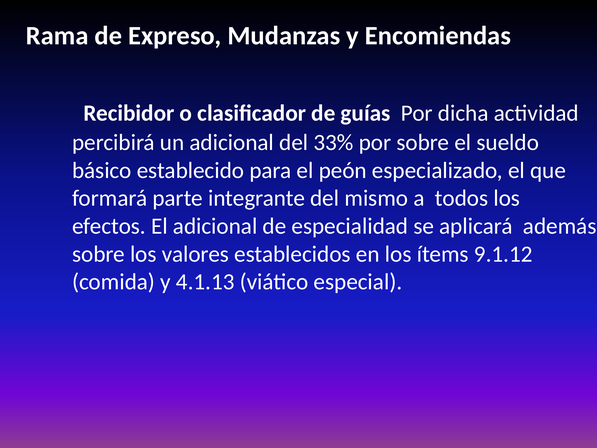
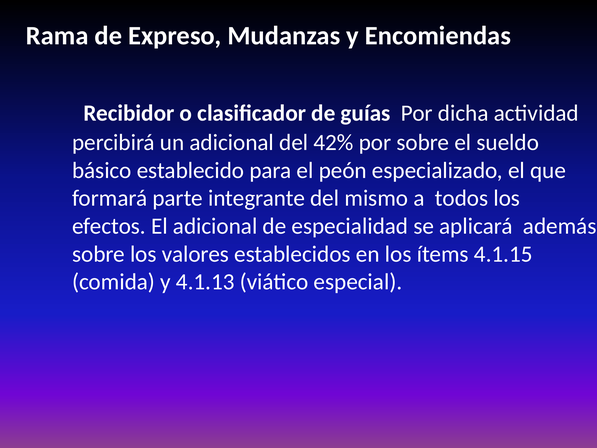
33%: 33% -> 42%
9.1.12: 9.1.12 -> 4.1.15
